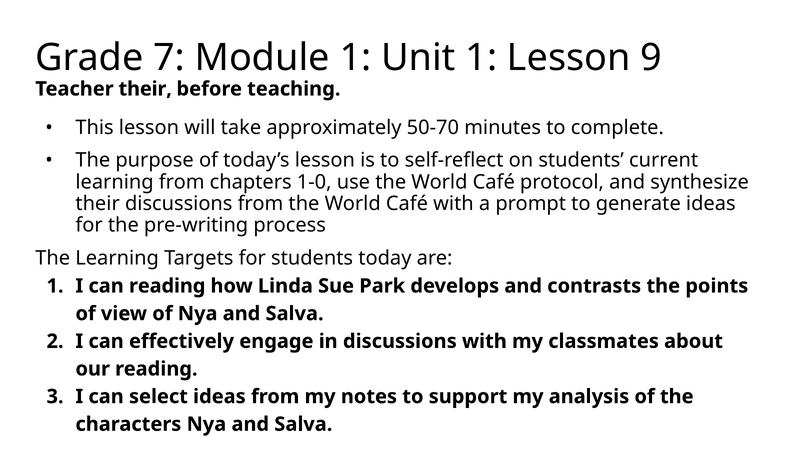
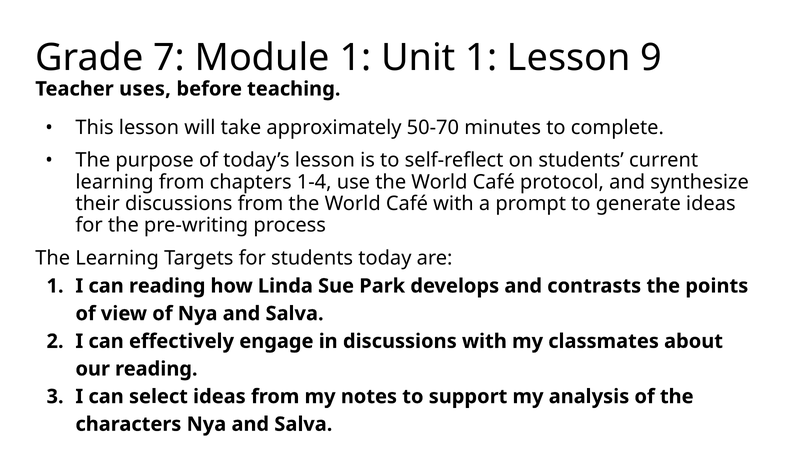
Teacher their: their -> uses
1-0: 1-0 -> 1-4
